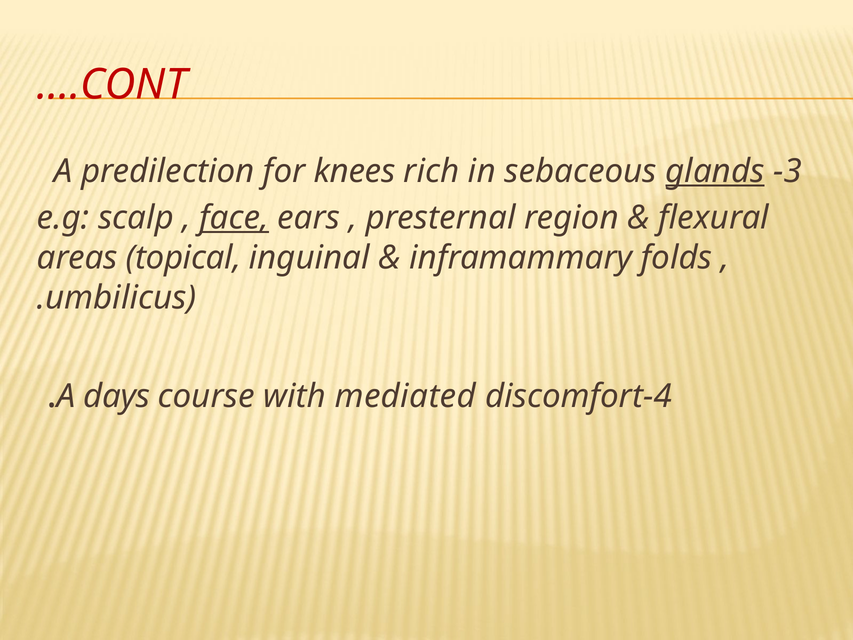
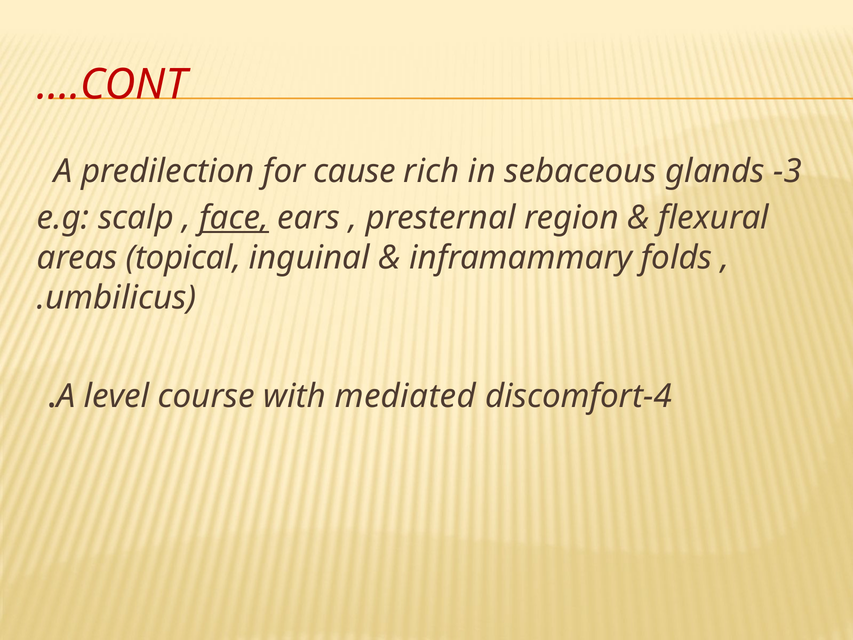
knees: knees -> cause
glands underline: present -> none
days: days -> level
